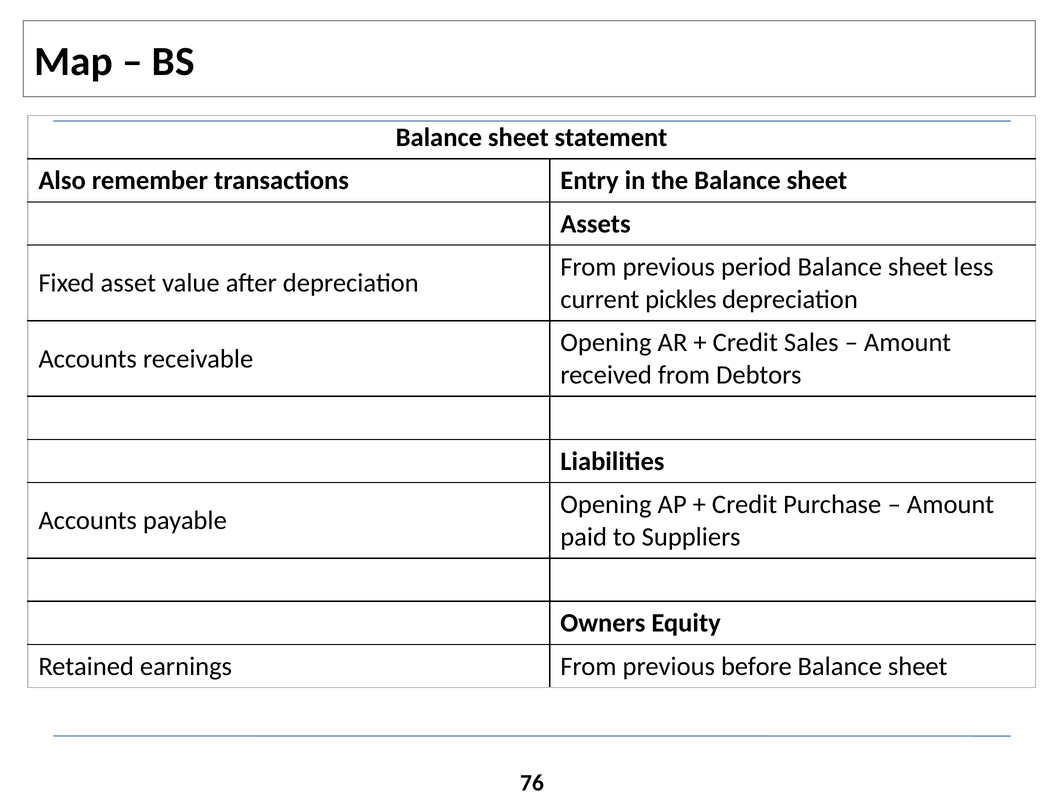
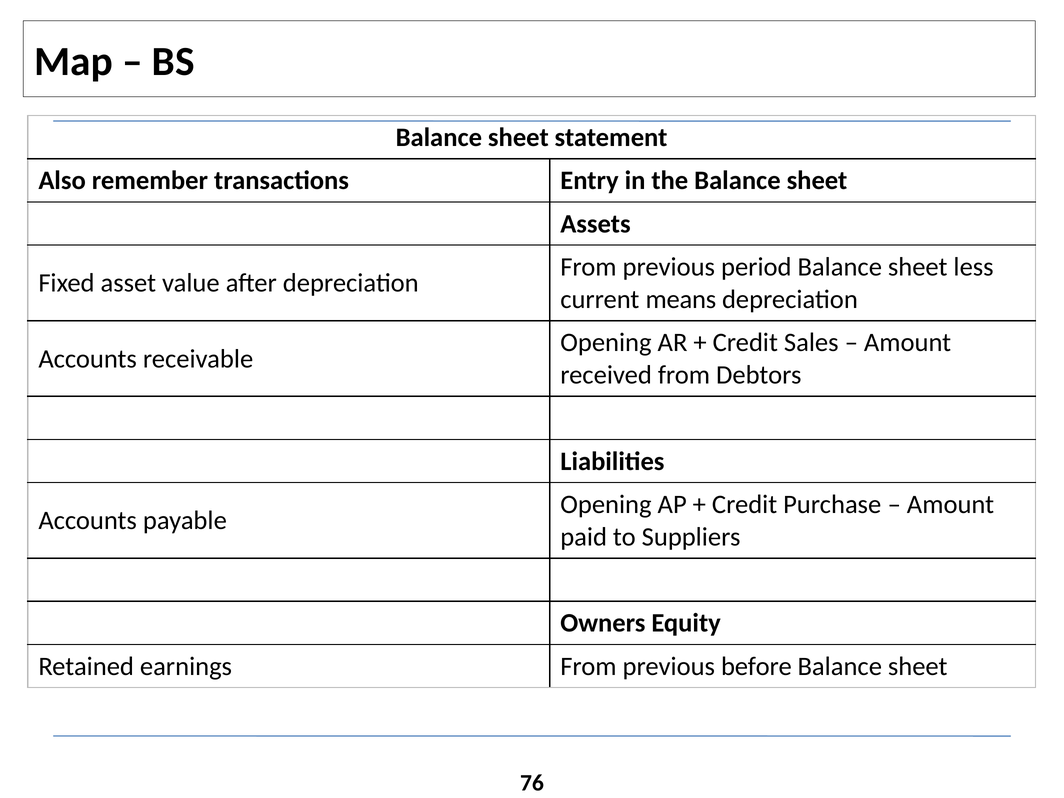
pickles: pickles -> means
